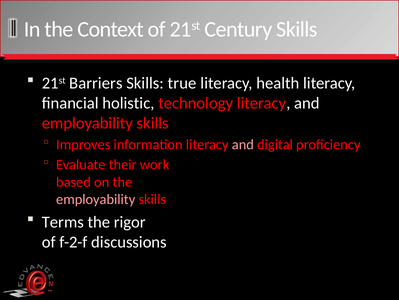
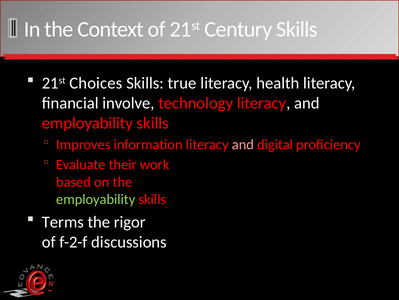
Barriers: Barriers -> Choices
holistic: holistic -> involve
employability at (96, 199) colour: pink -> light green
